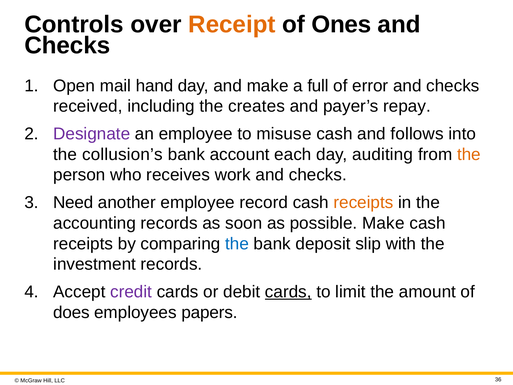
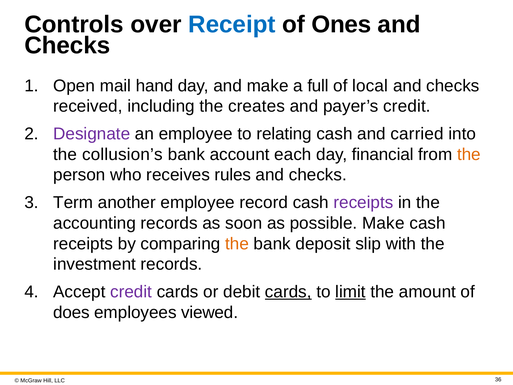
Receipt colour: orange -> blue
error: error -> local
payer’s repay: repay -> credit
misuse: misuse -> relating
follows: follows -> carried
auditing: auditing -> financial
work: work -> rules
Need: Need -> Term
receipts at (363, 203) colour: orange -> purple
the at (237, 244) colour: blue -> orange
limit underline: none -> present
papers: papers -> viewed
